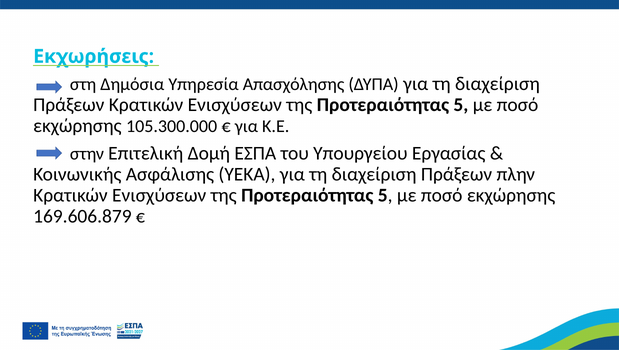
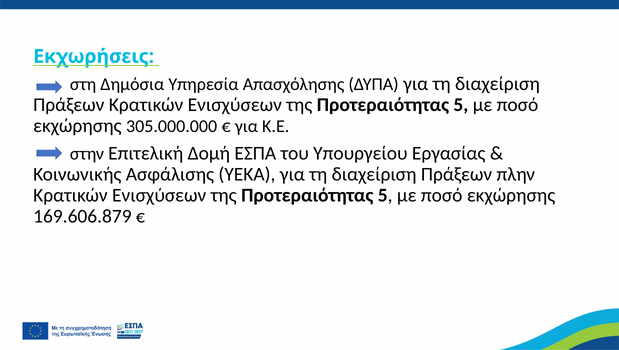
105.300.000: 105.300.000 -> 305.000.000
